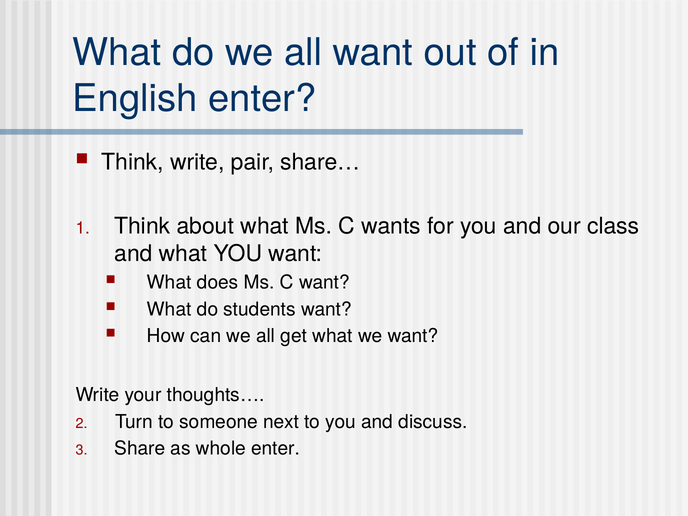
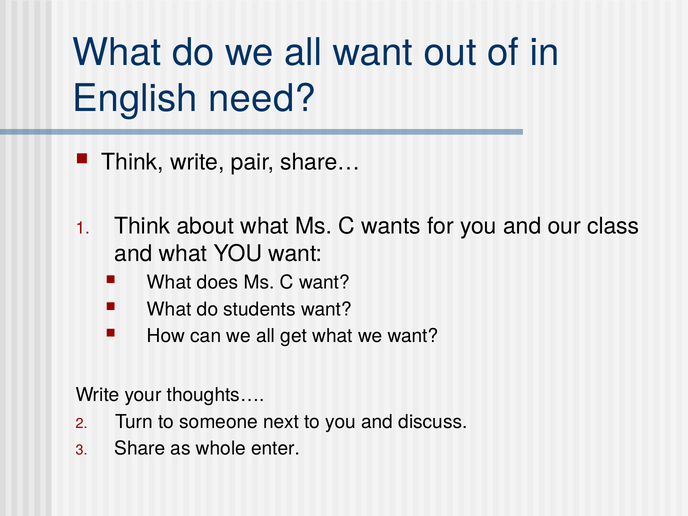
English enter: enter -> need
